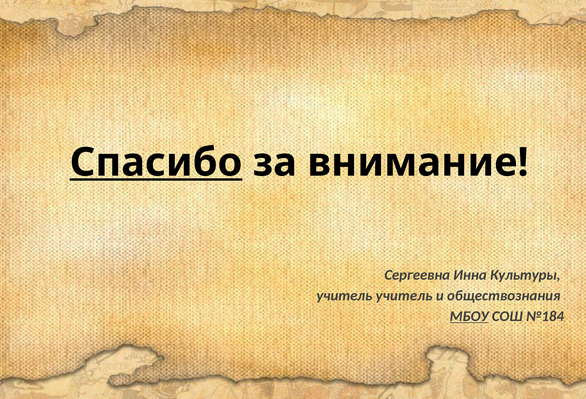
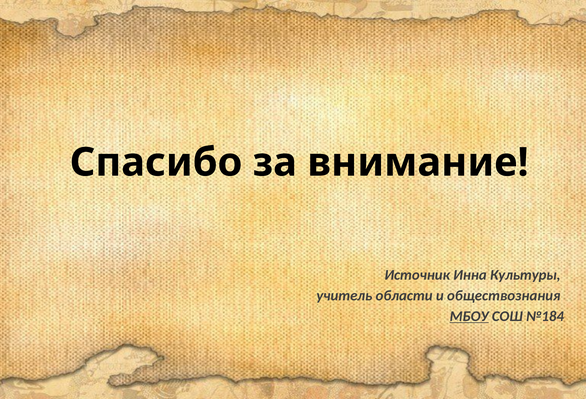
Спасибо underline: present -> none
Сергеевна: Сергеевна -> Источник
учитель учитель: учитель -> области
